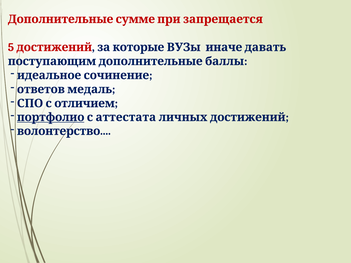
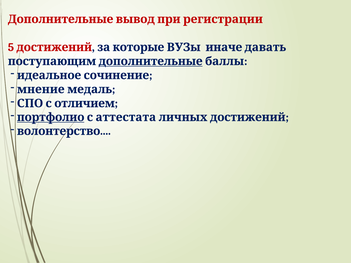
сумме: сумме -> вывод
запрещается: запрещается -> регистрации
дополнительные at (151, 61) underline: none -> present
ответов: ответов -> мнение
